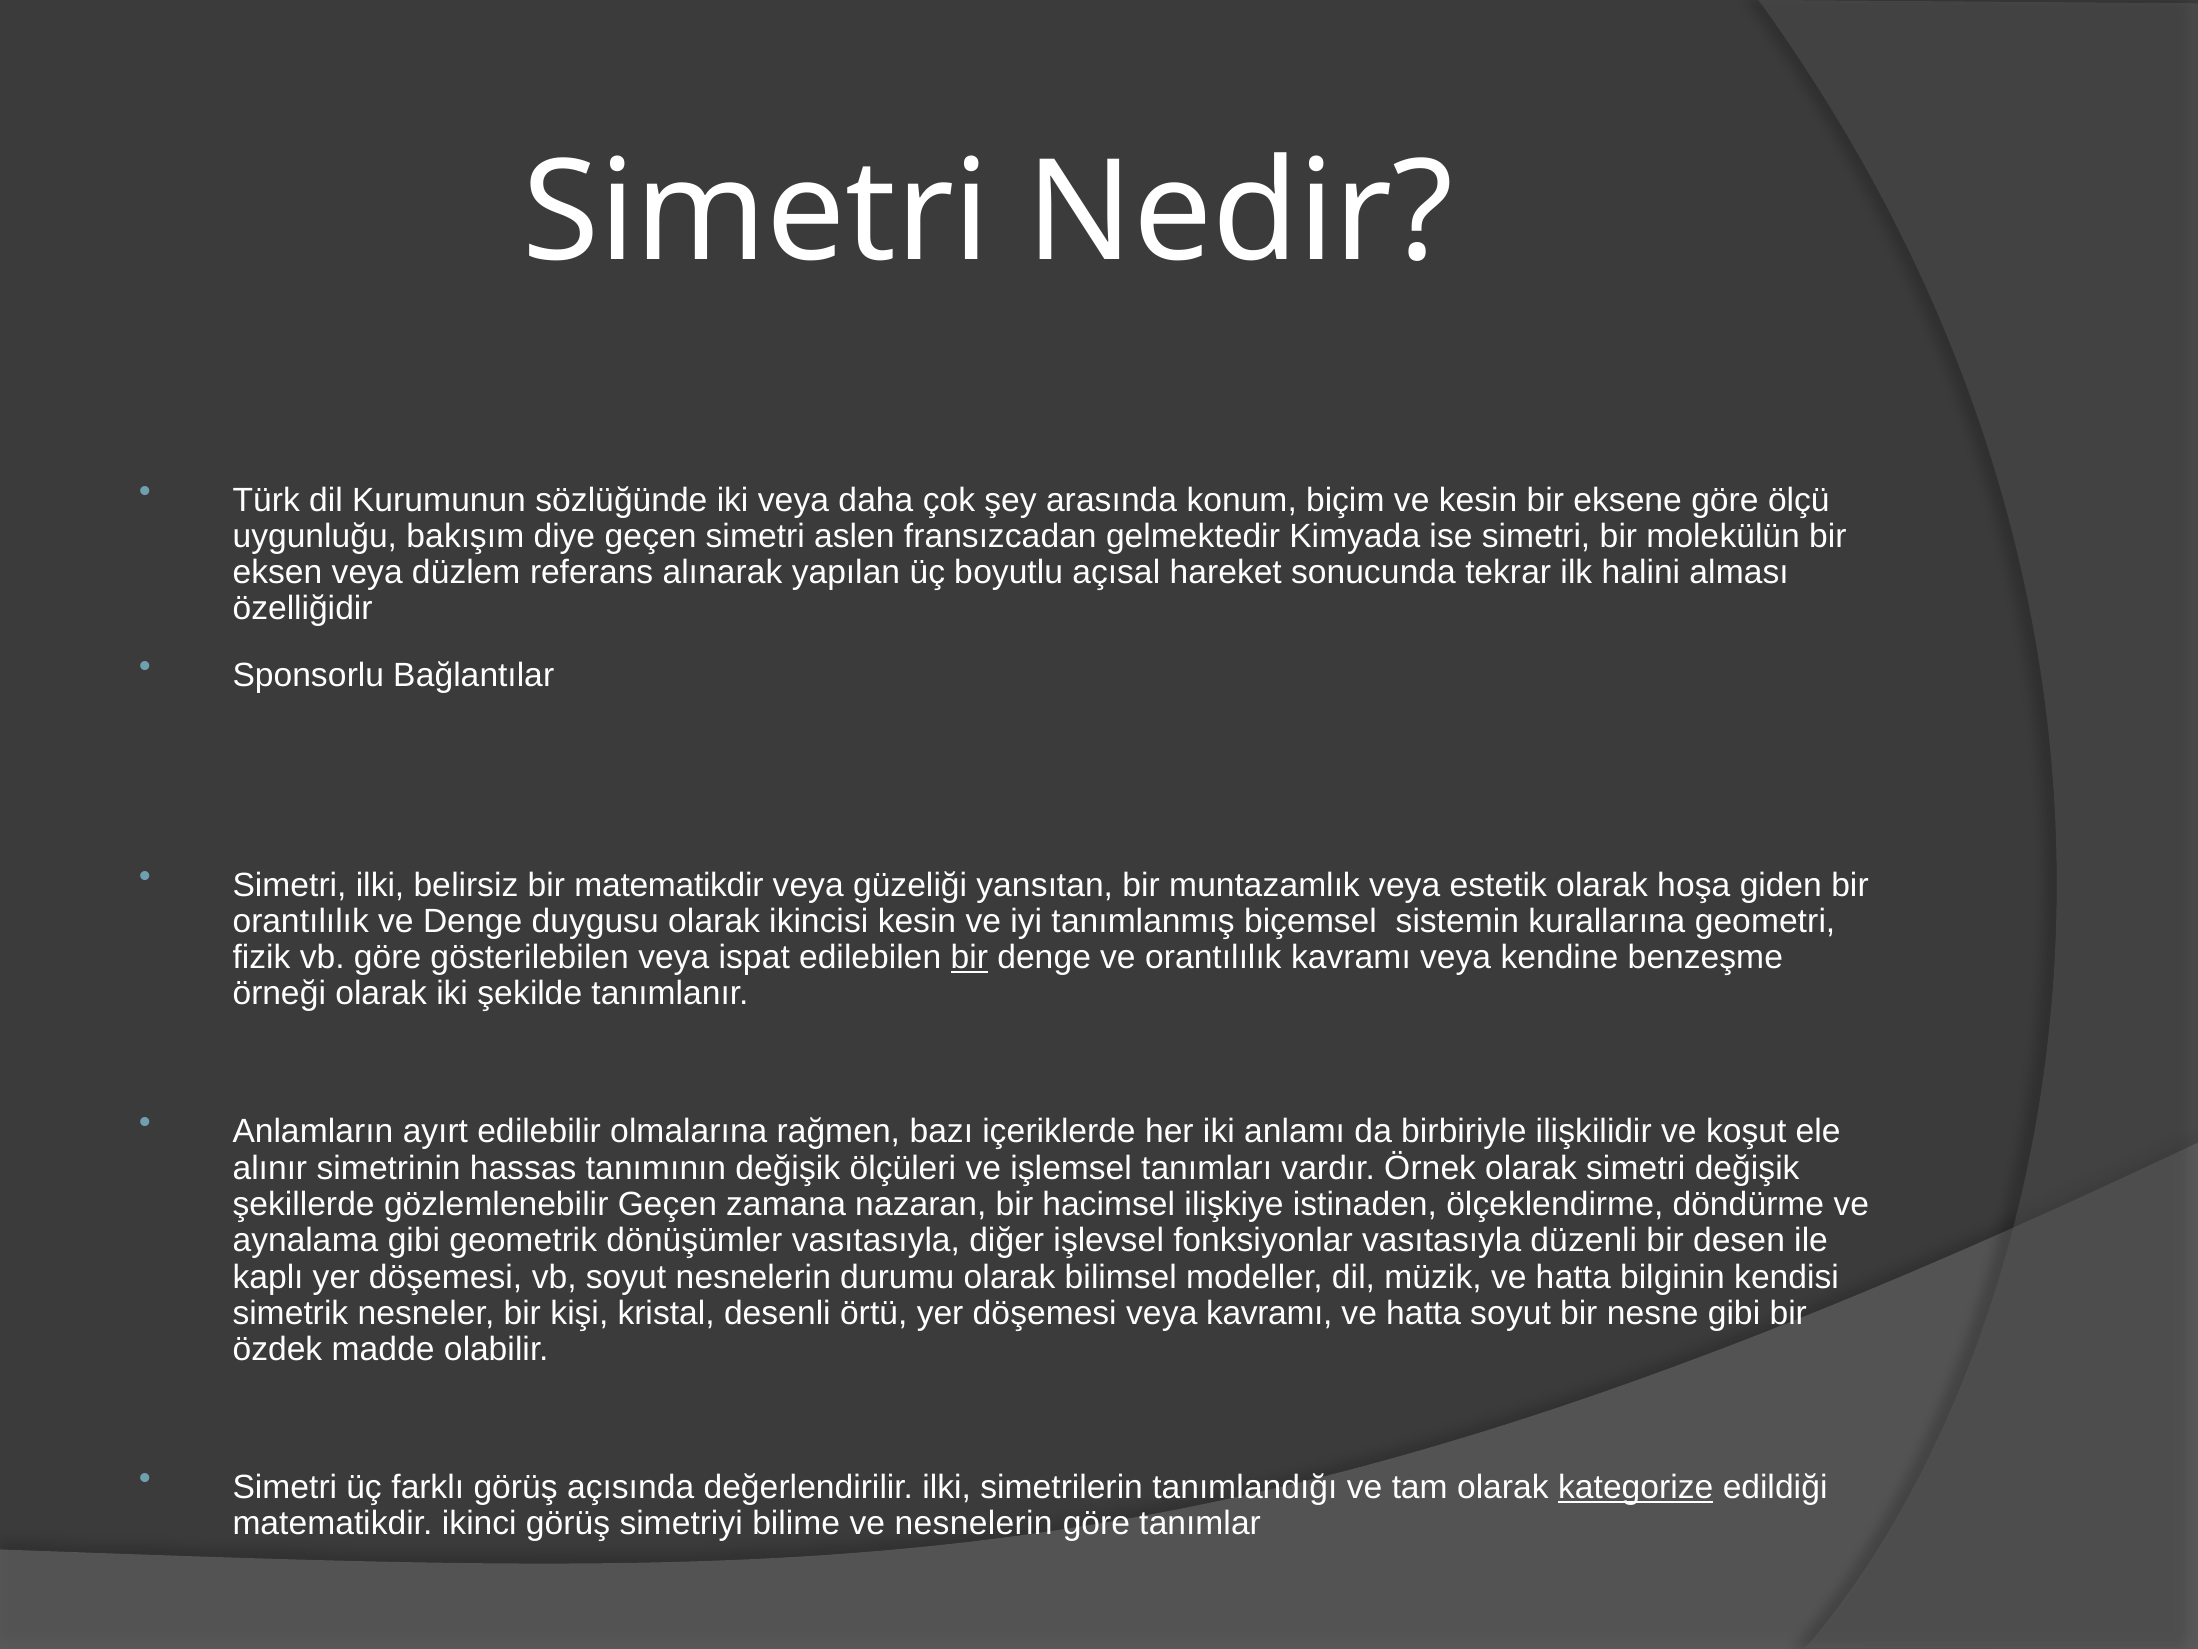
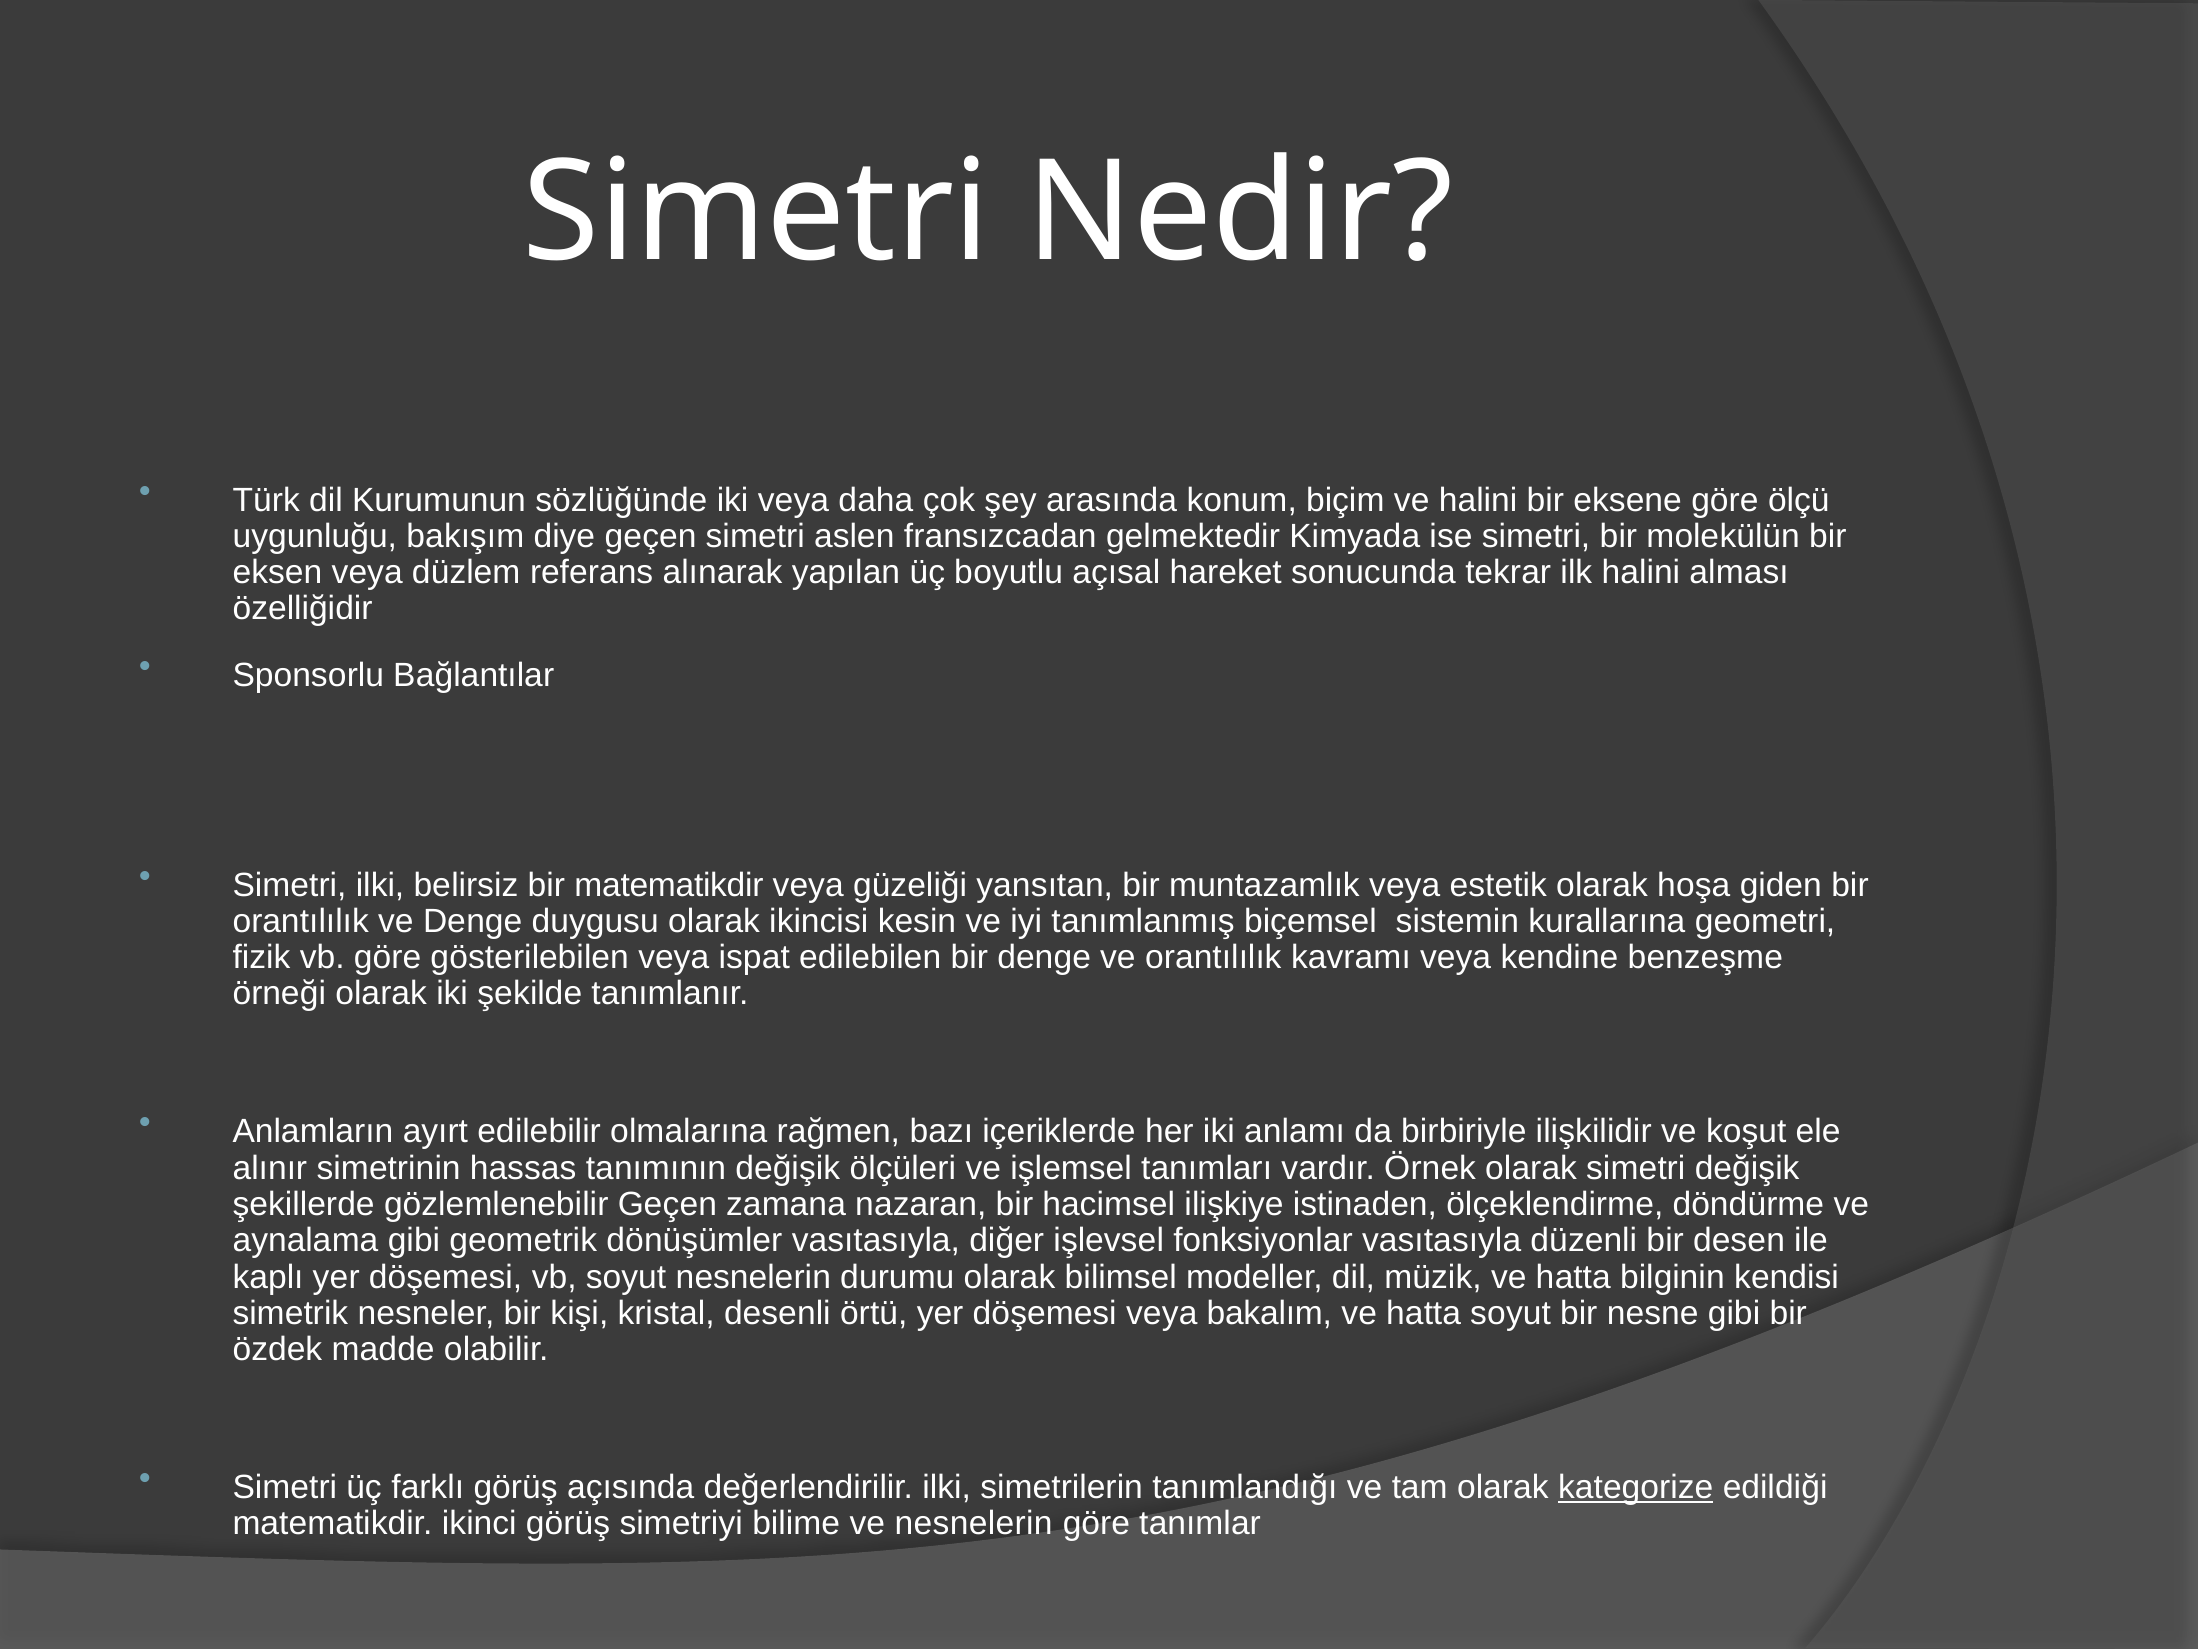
ve kesin: kesin -> halini
bir at (969, 957) underline: present -> none
veya kavramı: kavramı -> bakalım
